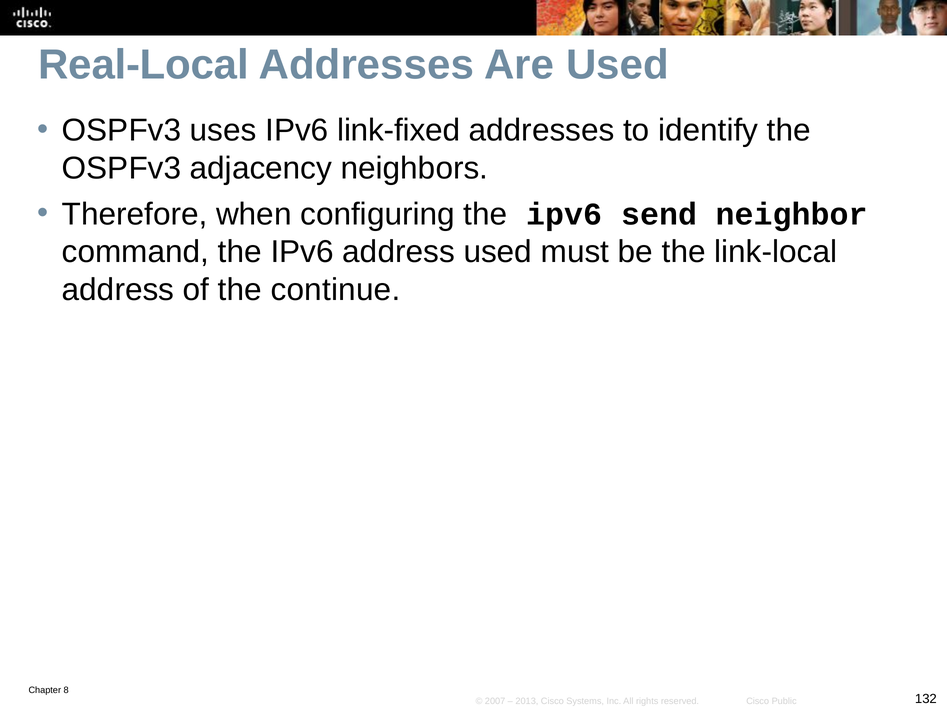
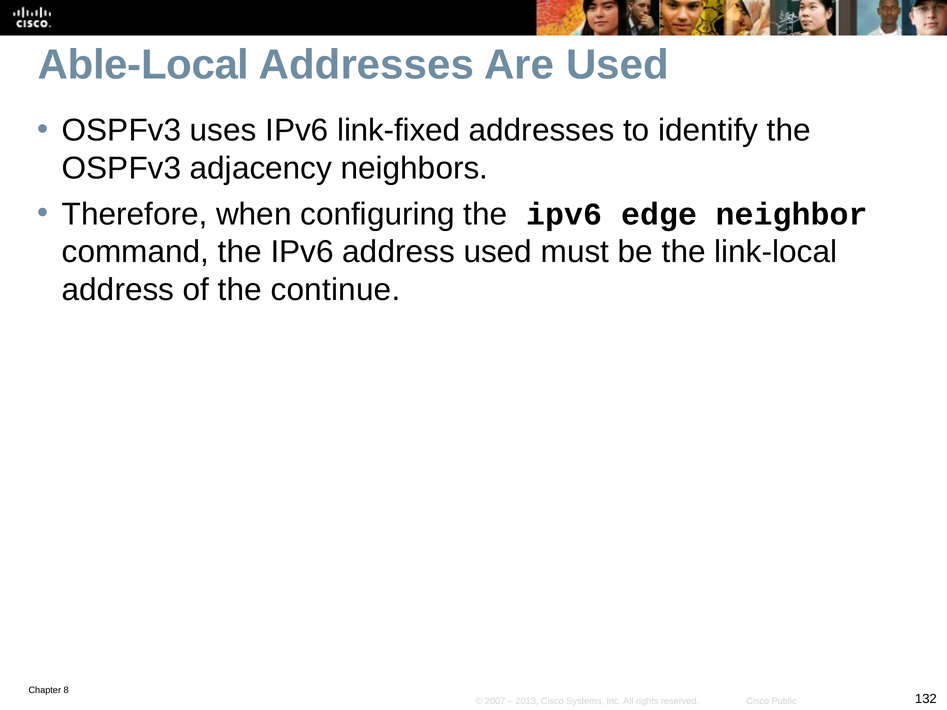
Real-Local: Real-Local -> Able-Local
send: send -> edge
